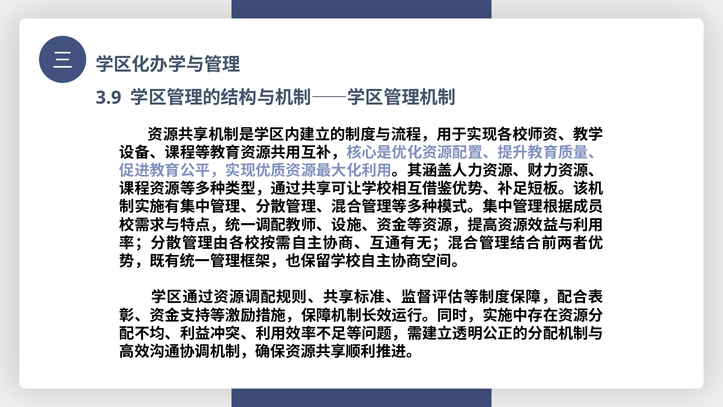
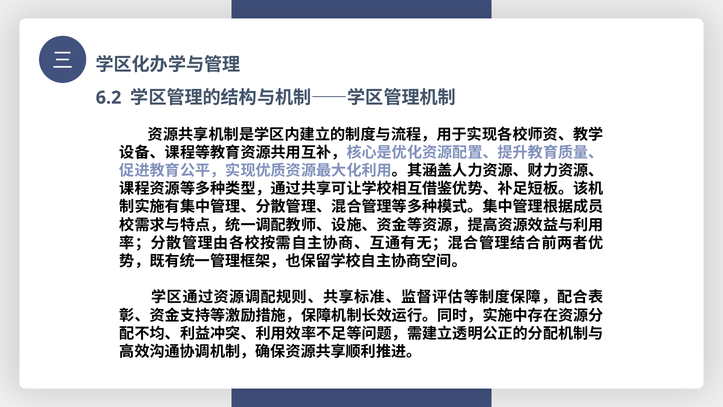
3.9: 3.9 -> 6.2
